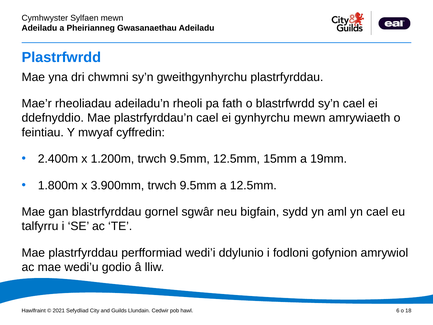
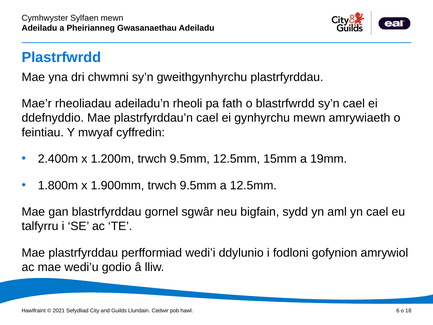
3.900mm: 3.900mm -> 1.900mm
